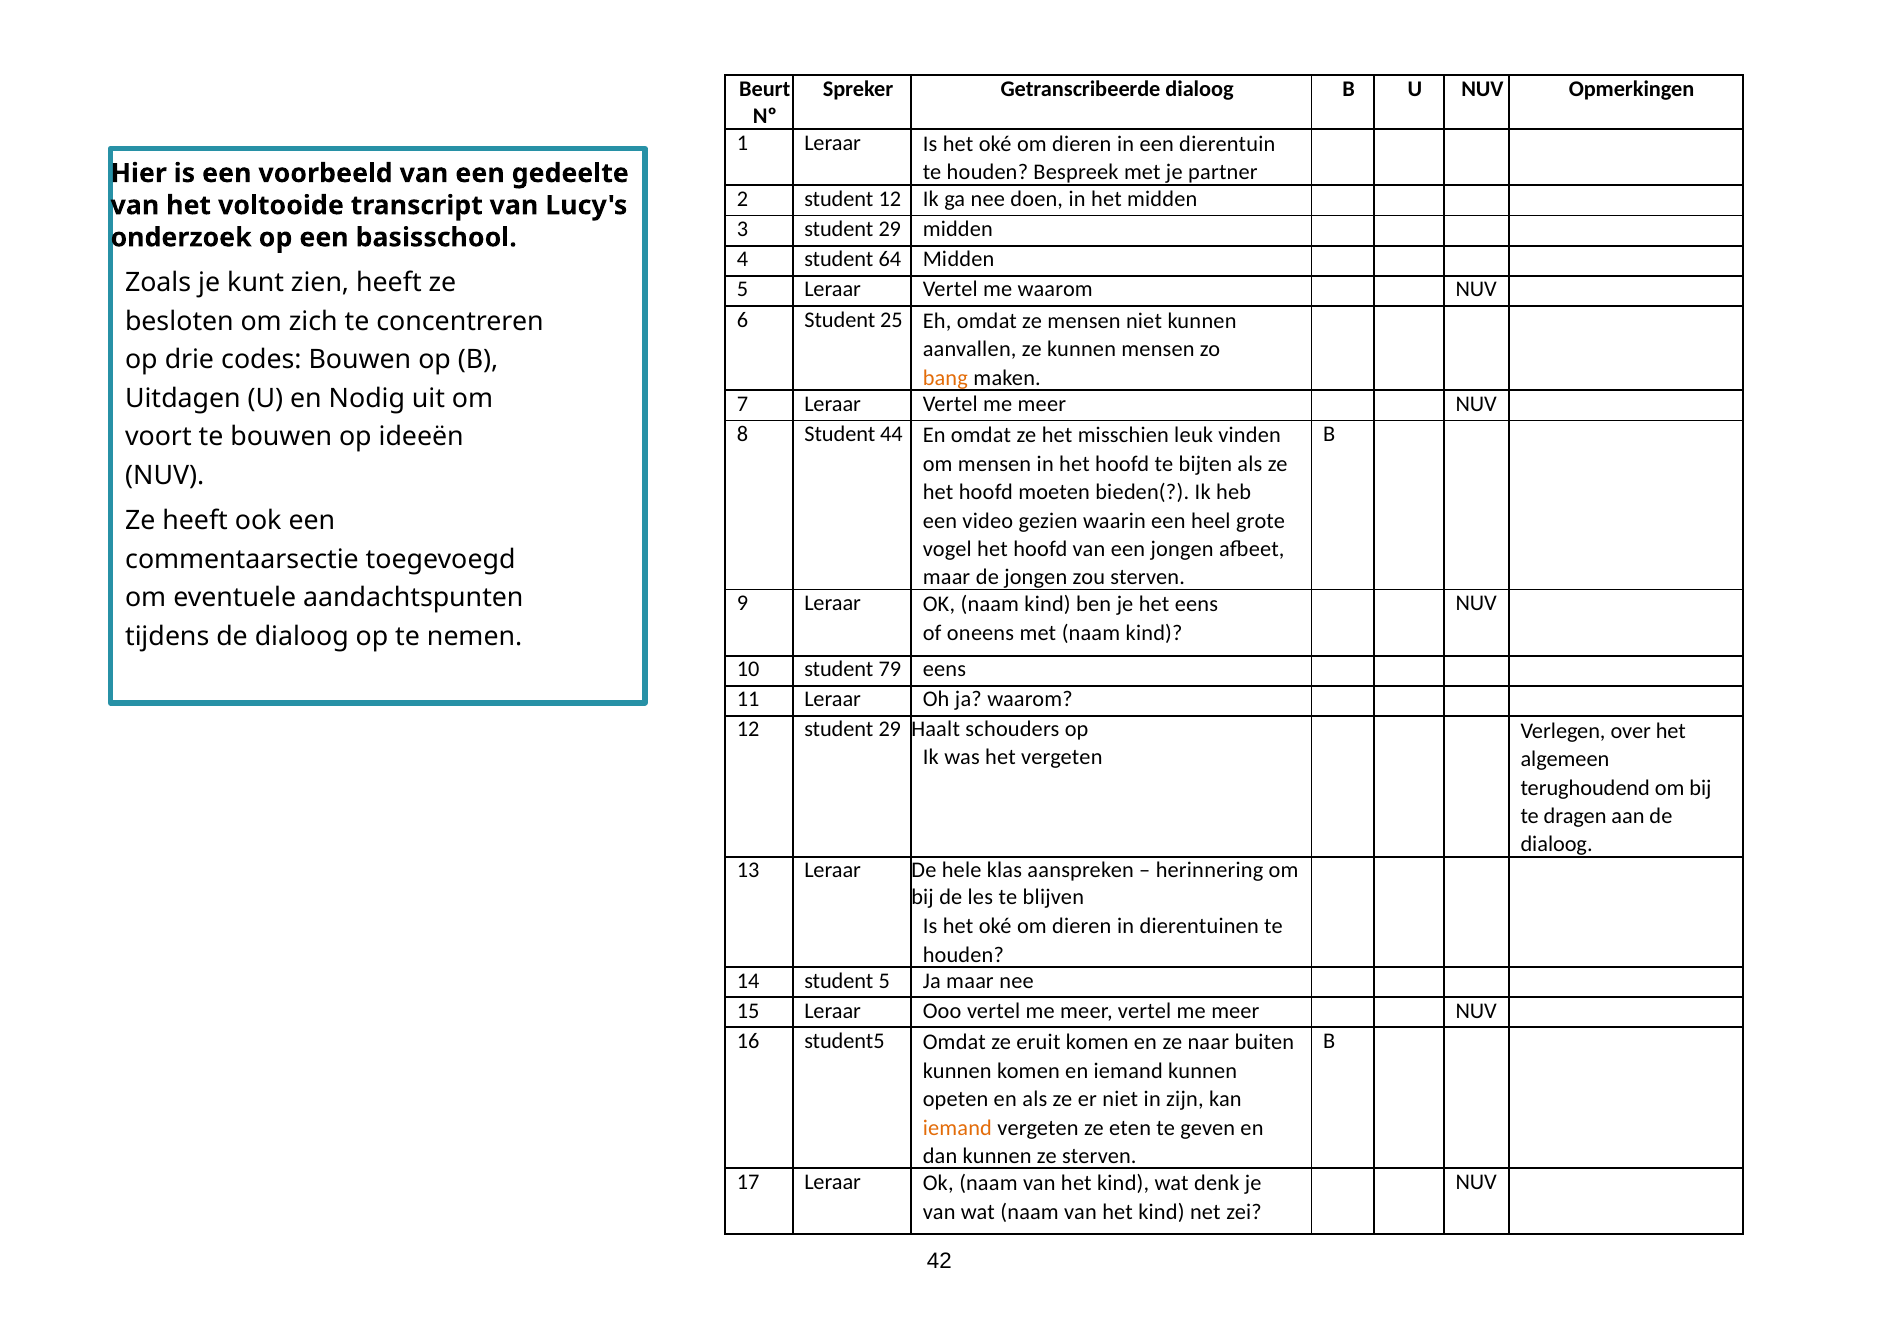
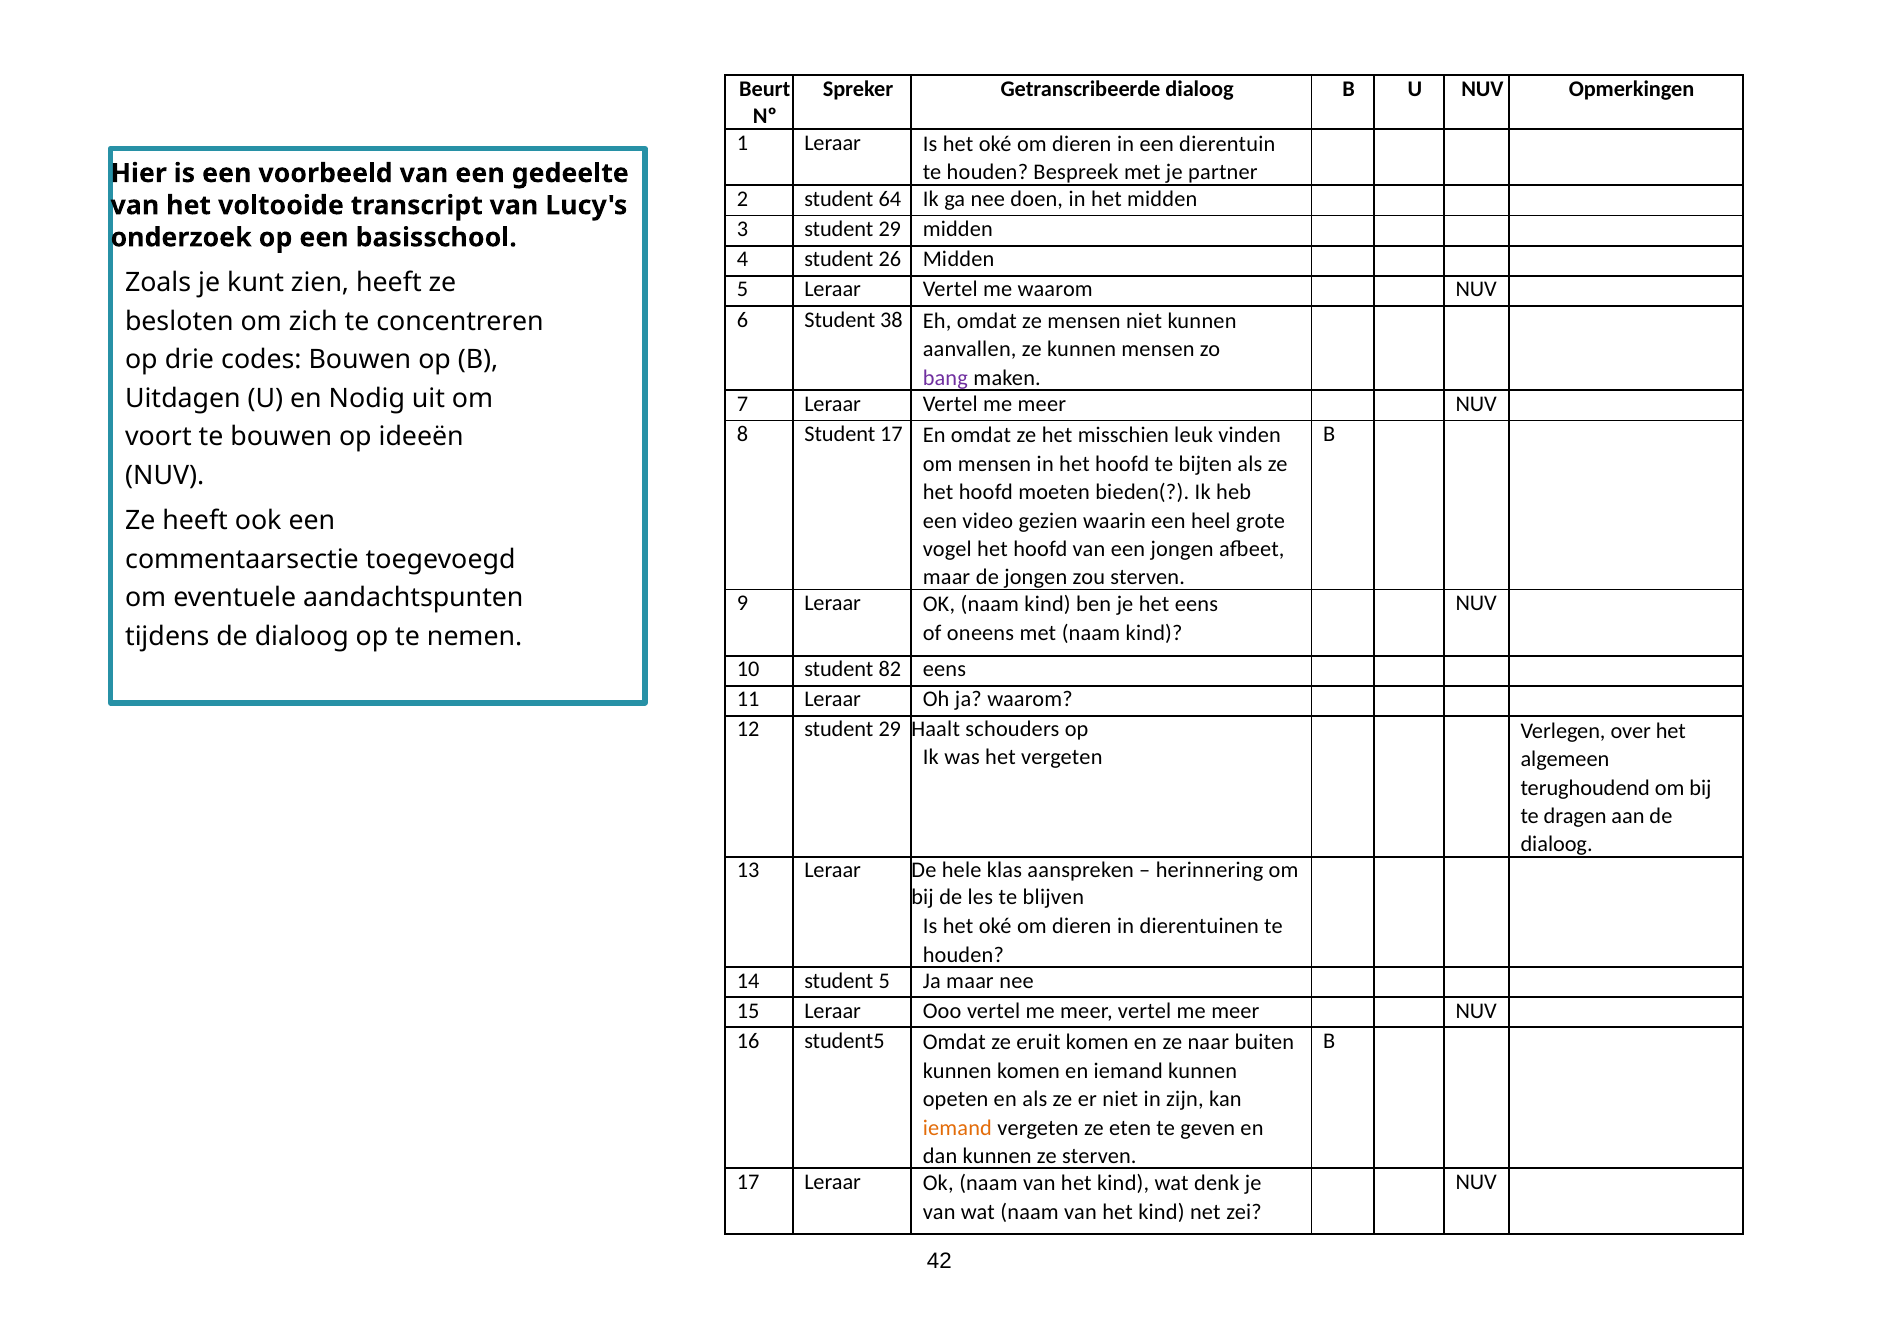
student 12: 12 -> 64
64: 64 -> 26
25: 25 -> 38
bang colour: orange -> purple
Student 44: 44 -> 17
79: 79 -> 82
